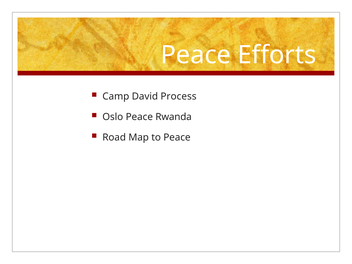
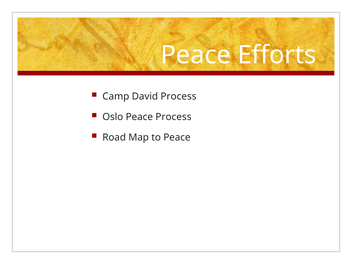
Peace Rwanda: Rwanda -> Process
